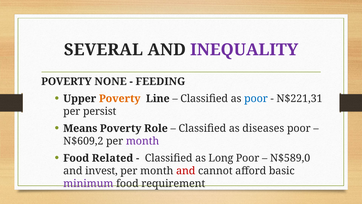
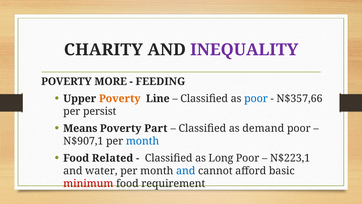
SEVERAL: SEVERAL -> CHARITY
NONE: NONE -> MORE
N$221,31: N$221,31 -> N$357,66
Role: Role -> Part
diseases: diseases -> demand
N$609,2: N$609,2 -> N$907,1
month at (143, 141) colour: purple -> blue
N$589,0: N$589,0 -> N$223,1
invest: invest -> water
and at (186, 171) colour: red -> blue
minimum colour: purple -> red
